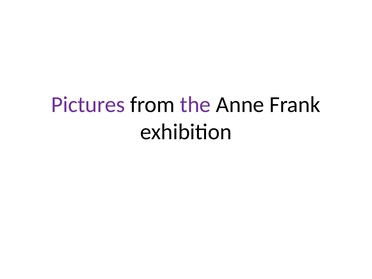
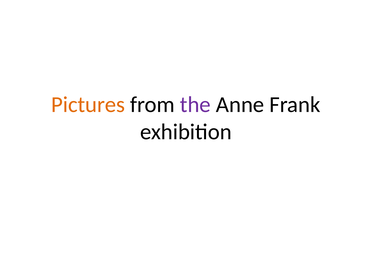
Pictures colour: purple -> orange
